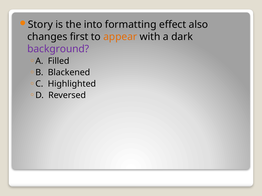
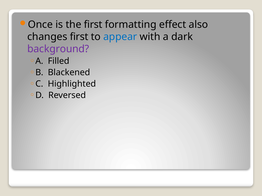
Story: Story -> Once
the into: into -> first
appear colour: orange -> blue
